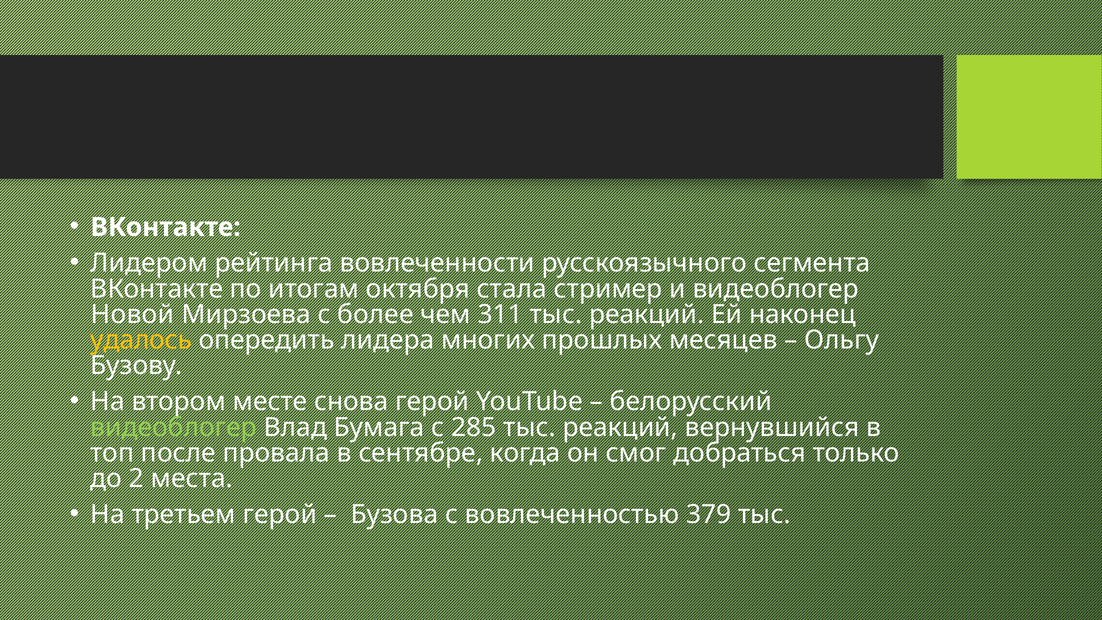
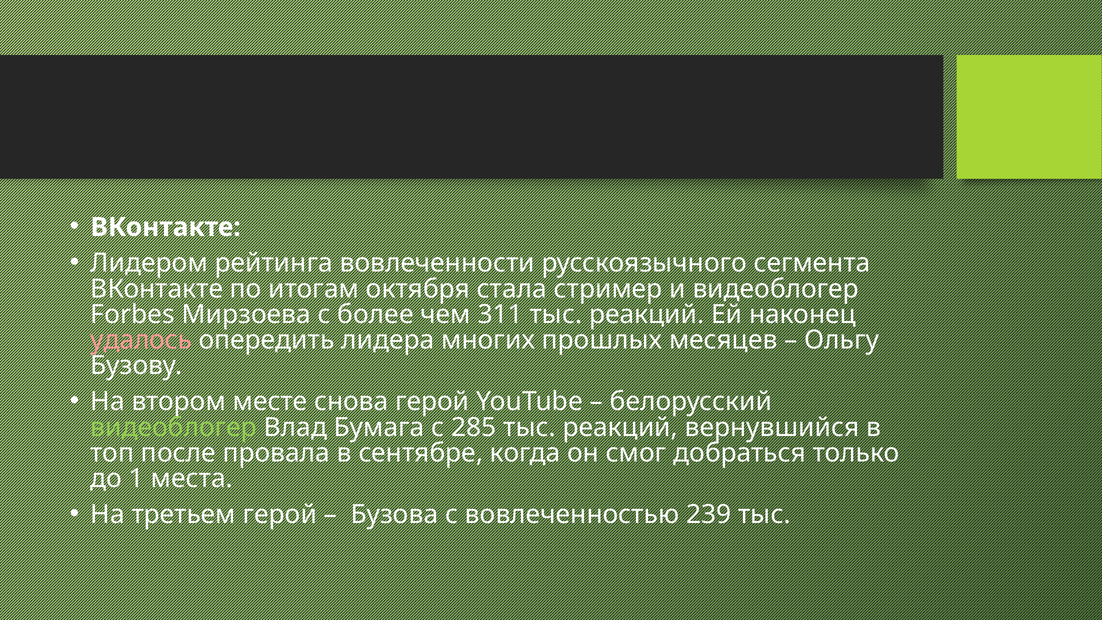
Новой: Новой -> Forbes
удалось colour: yellow -> pink
2: 2 -> 1
379: 379 -> 239
